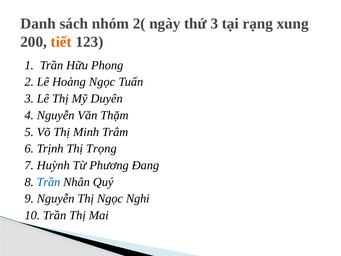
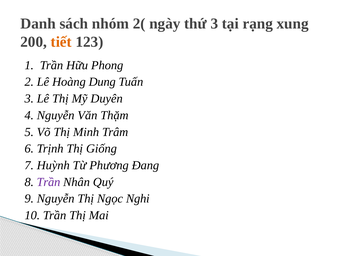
Hoàng Ngọc: Ngọc -> Dung
Trọng: Trọng -> Giống
Trần at (49, 182) colour: blue -> purple
